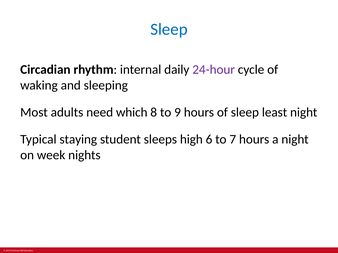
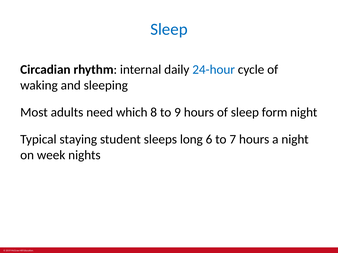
24-hour colour: purple -> blue
least: least -> form
high: high -> long
